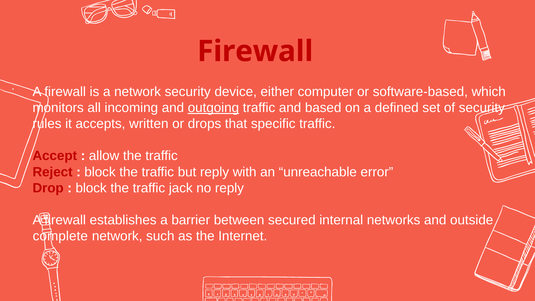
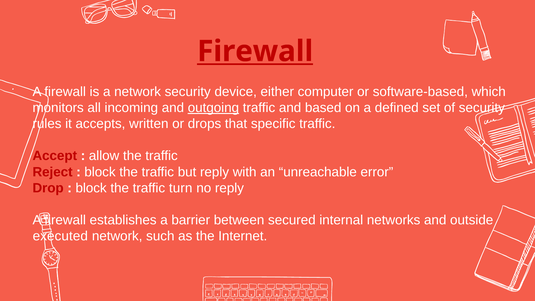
Firewall at (255, 51) underline: none -> present
jack: jack -> turn
complete: complete -> executed
